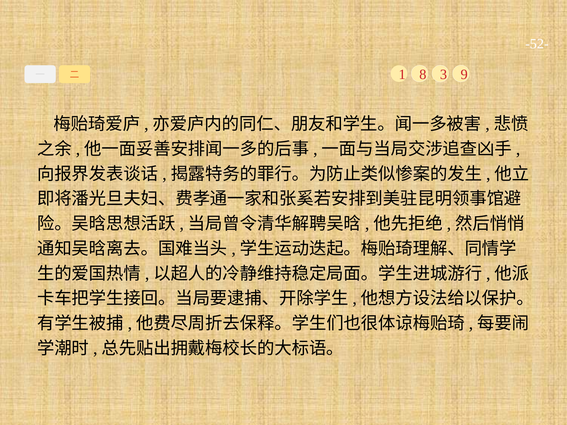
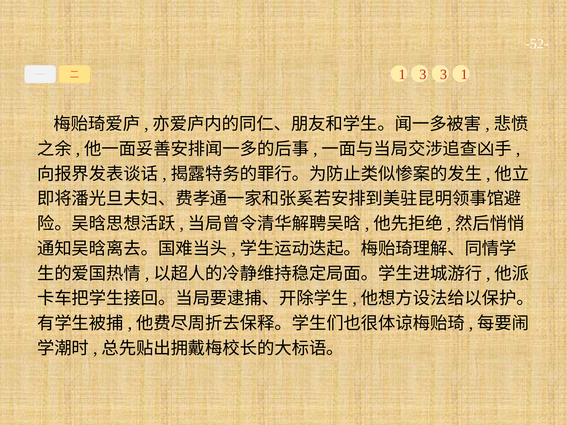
1 8: 8 -> 3
3 9: 9 -> 1
